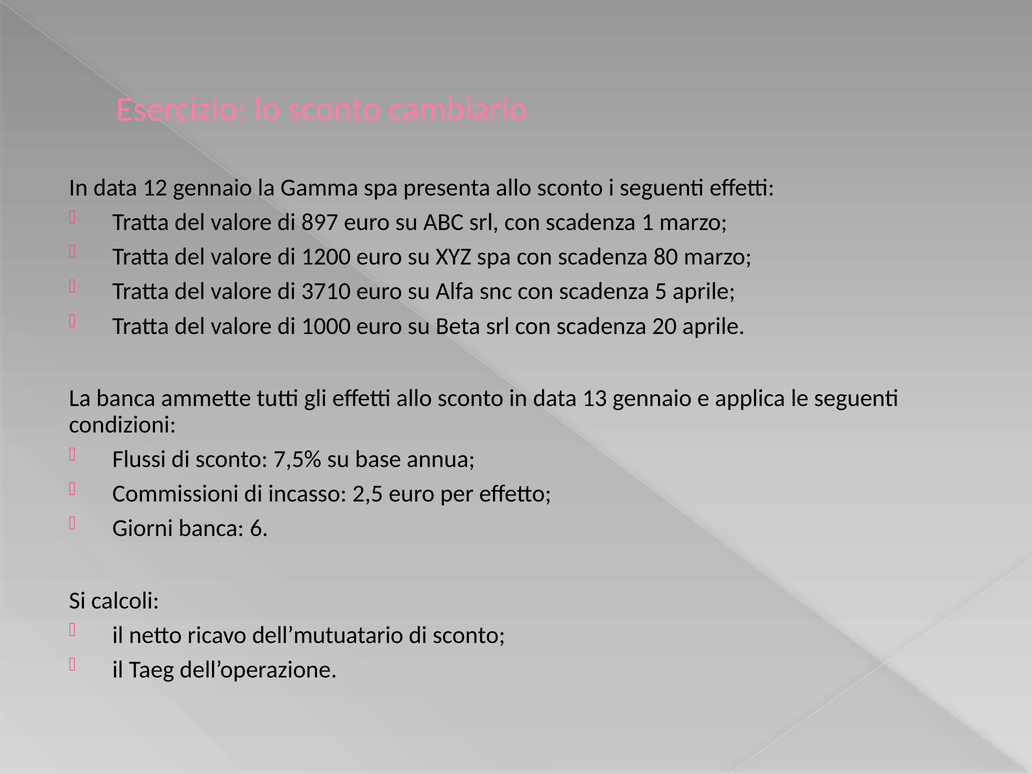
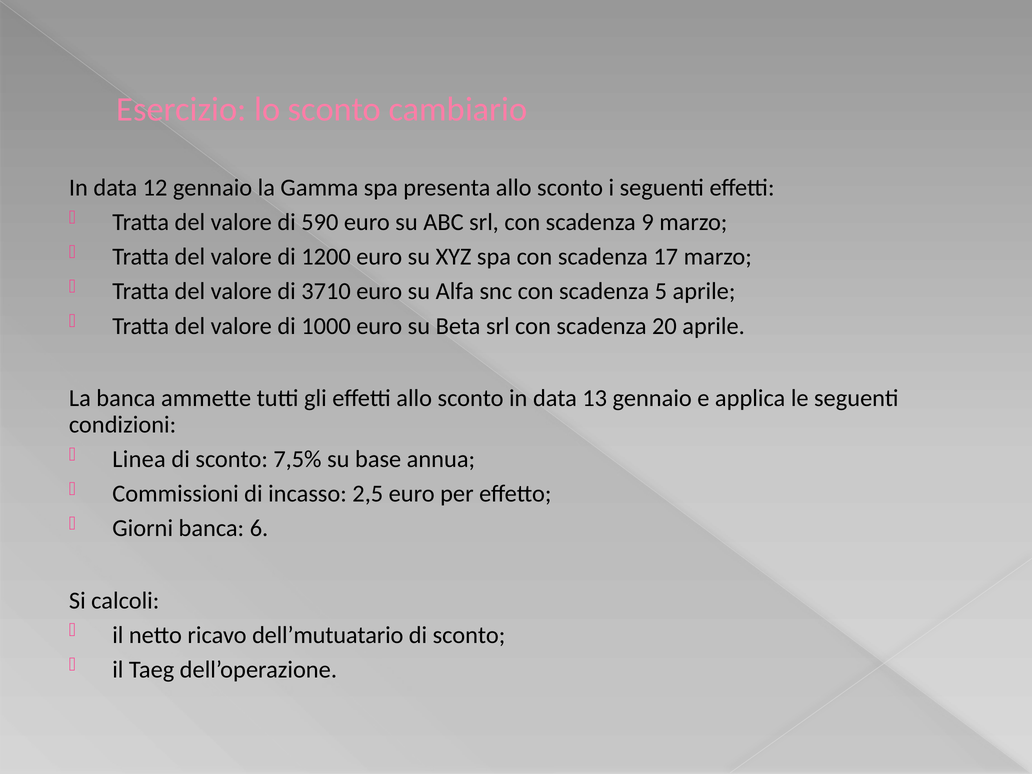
897: 897 -> 590
1: 1 -> 9
80: 80 -> 17
Flussi: Flussi -> Linea
